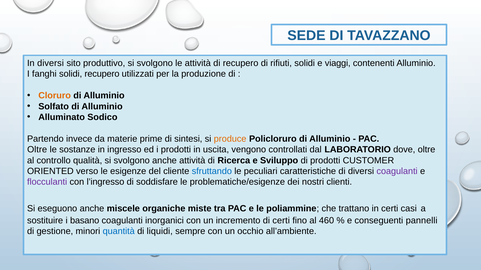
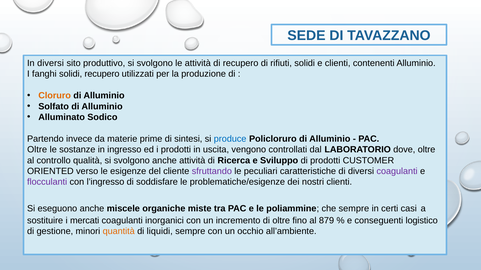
e viaggi: viaggi -> clienti
produce colour: orange -> blue
sfruttando colour: blue -> purple
che trattano: trattano -> sempre
basano: basano -> mercati
di certi: certi -> oltre
460: 460 -> 879
pannelli: pannelli -> logistico
quantità colour: blue -> orange
